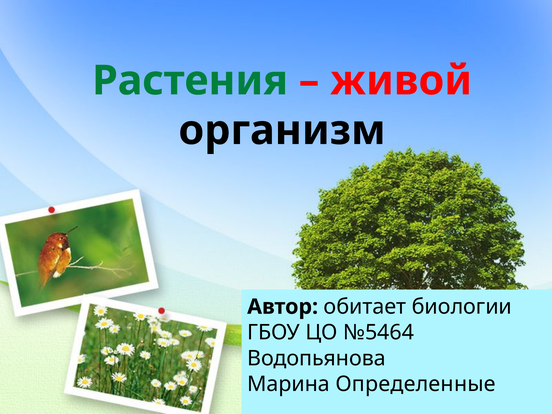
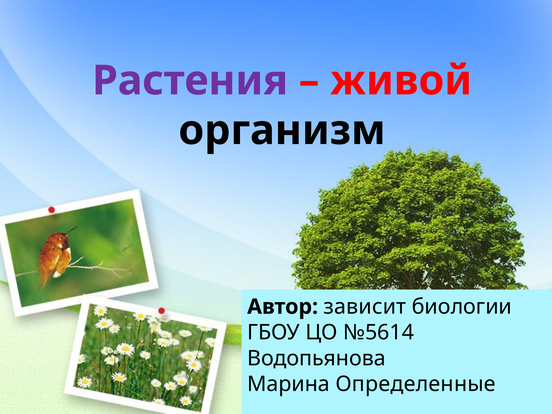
Растения colour: green -> purple
обитает: обитает -> зависит
№5464: №5464 -> №5614
